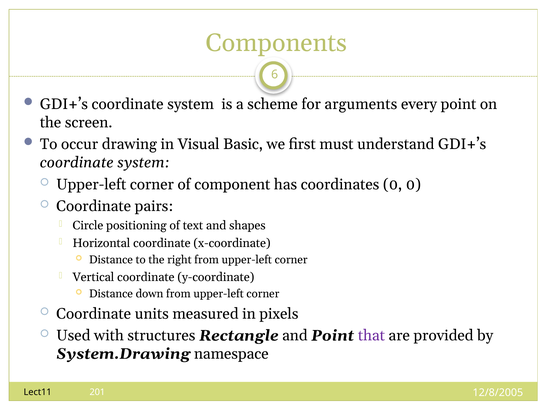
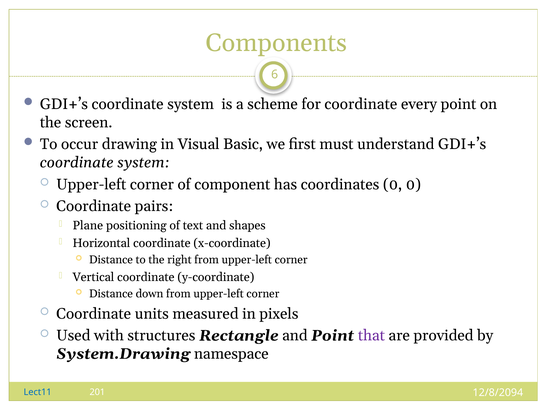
for arguments: arguments -> coordinate
Circle: Circle -> Plane
Lect11 colour: black -> blue
12/8/2005: 12/8/2005 -> 12/8/2094
